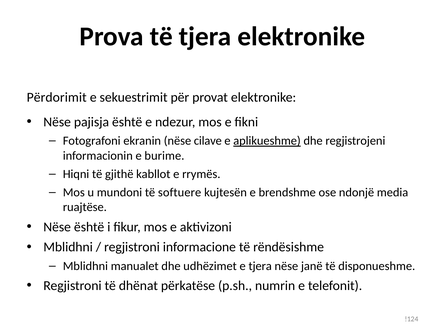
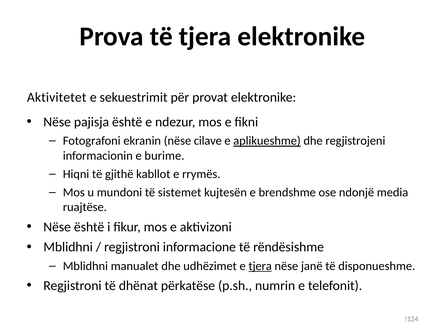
Përdorimit: Përdorimit -> Aktivitetet
softuere: softuere -> sistemet
tjera at (260, 266) underline: none -> present
